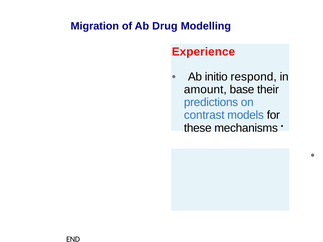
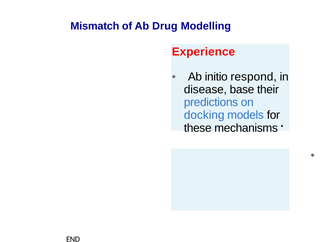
Migration: Migration -> Mismatch
amount: amount -> disease
contrast: contrast -> docking
